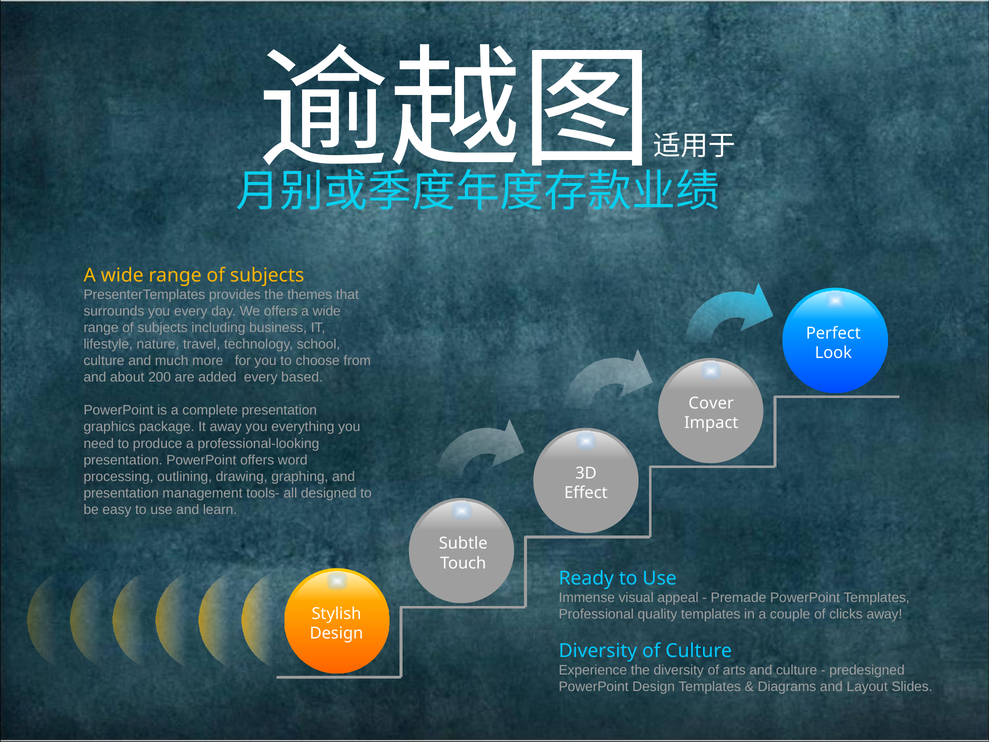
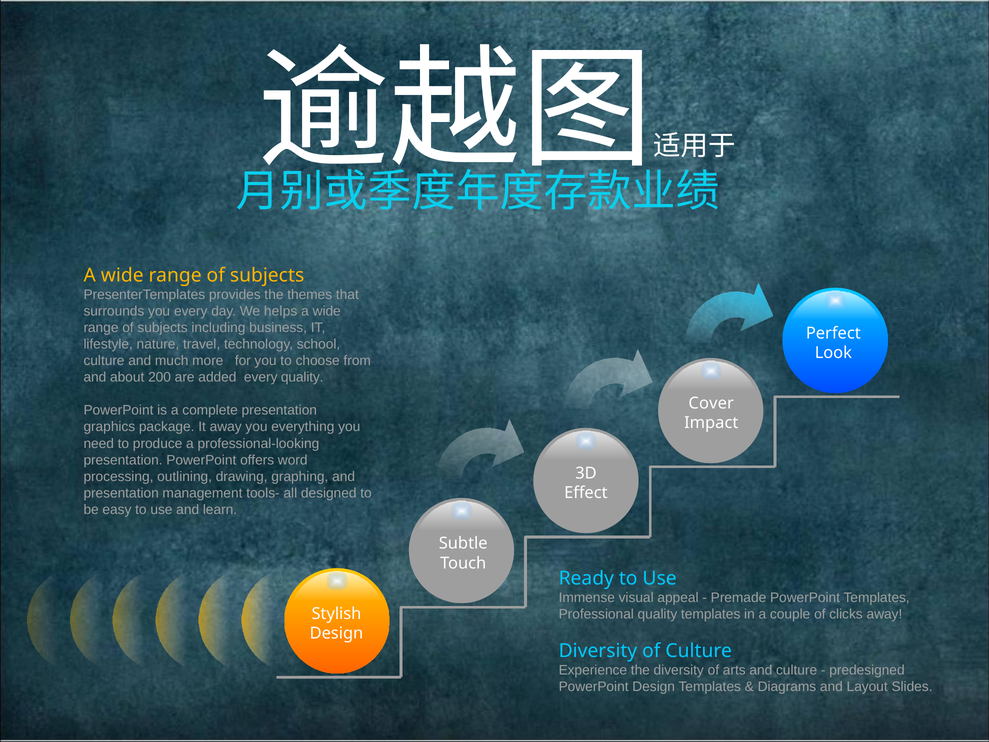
We offers: offers -> helps
every based: based -> quality
